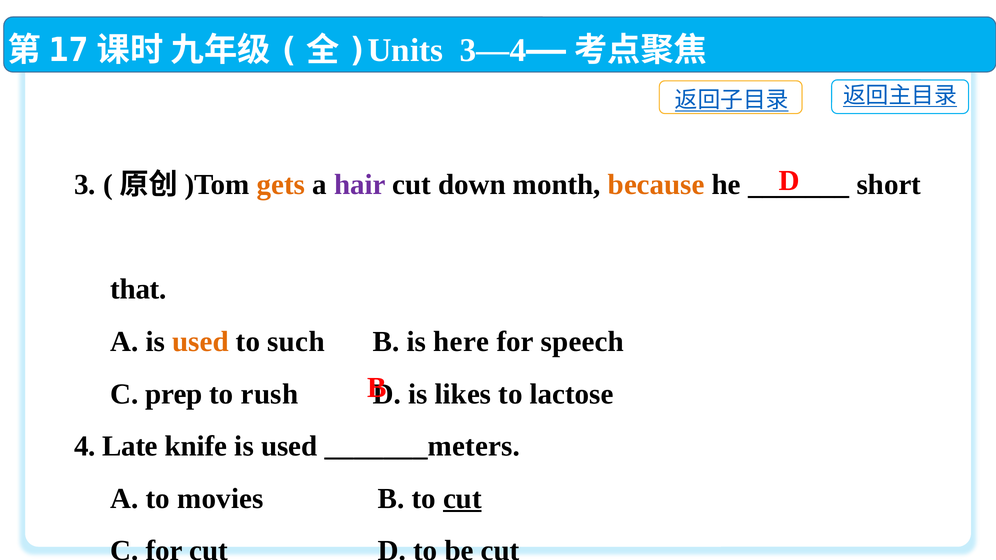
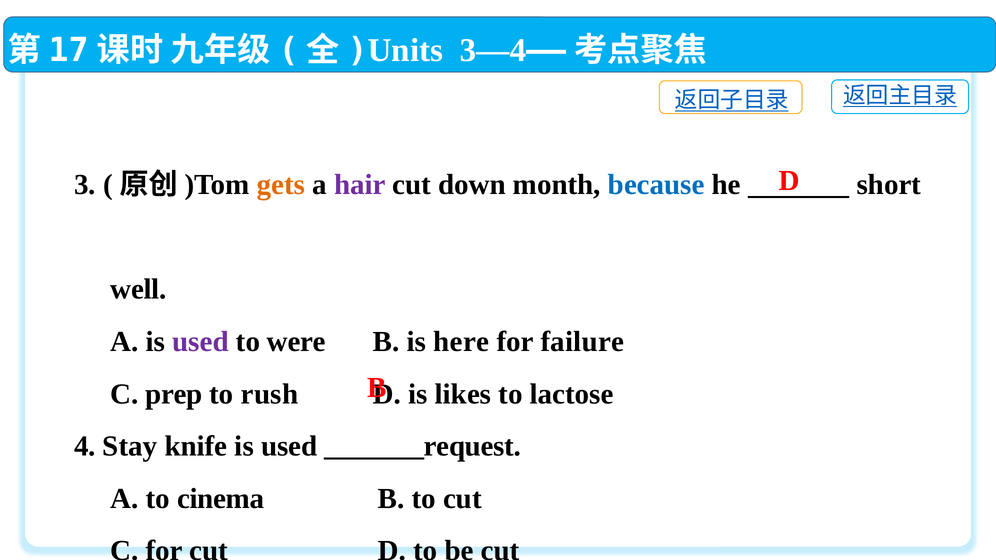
because colour: orange -> blue
that: that -> well
used at (200, 342) colour: orange -> purple
such: such -> were
speech: speech -> failure
Late: Late -> Stay
_______meters: _______meters -> _______request
movies: movies -> cinema
cut at (462, 499) underline: present -> none
